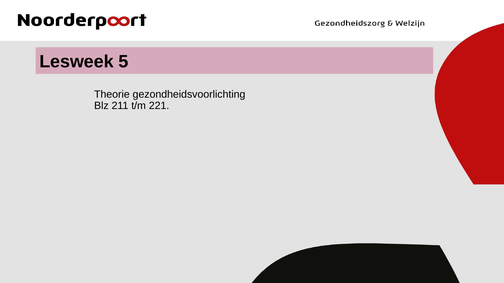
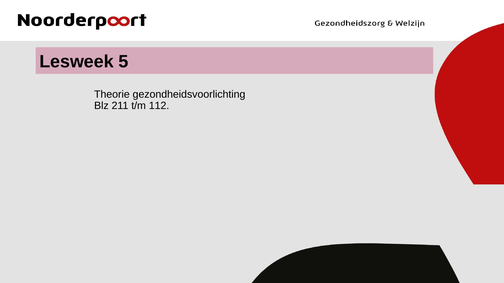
221: 221 -> 112
